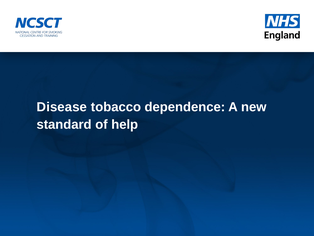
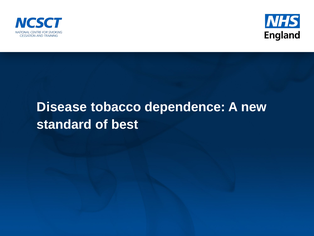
help: help -> best
